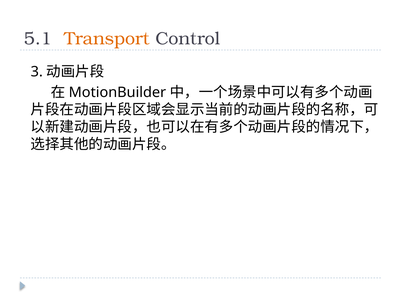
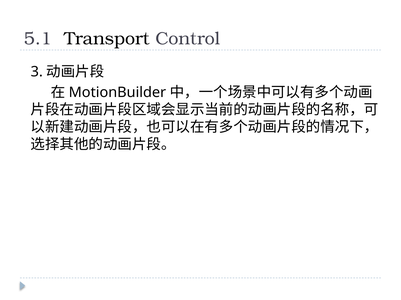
Transport colour: orange -> black
